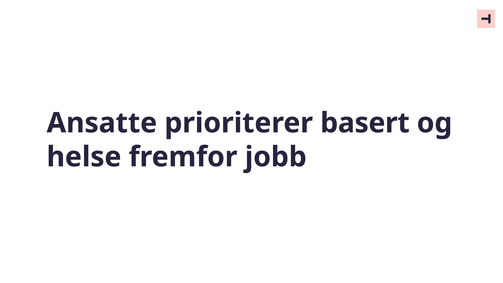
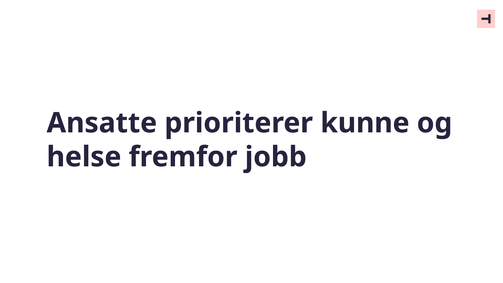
basert: basert -> kunne
